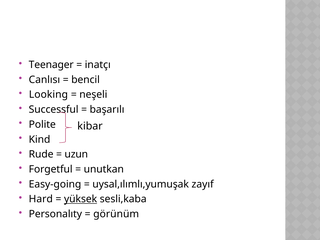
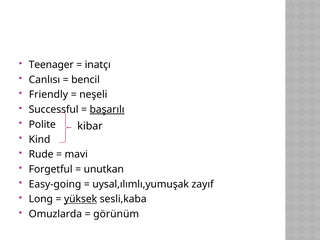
Looking: Looking -> Friendly
başarılı underline: none -> present
uzun: uzun -> mavi
Hard: Hard -> Long
Personalıty: Personalıty -> Omuzlarda
